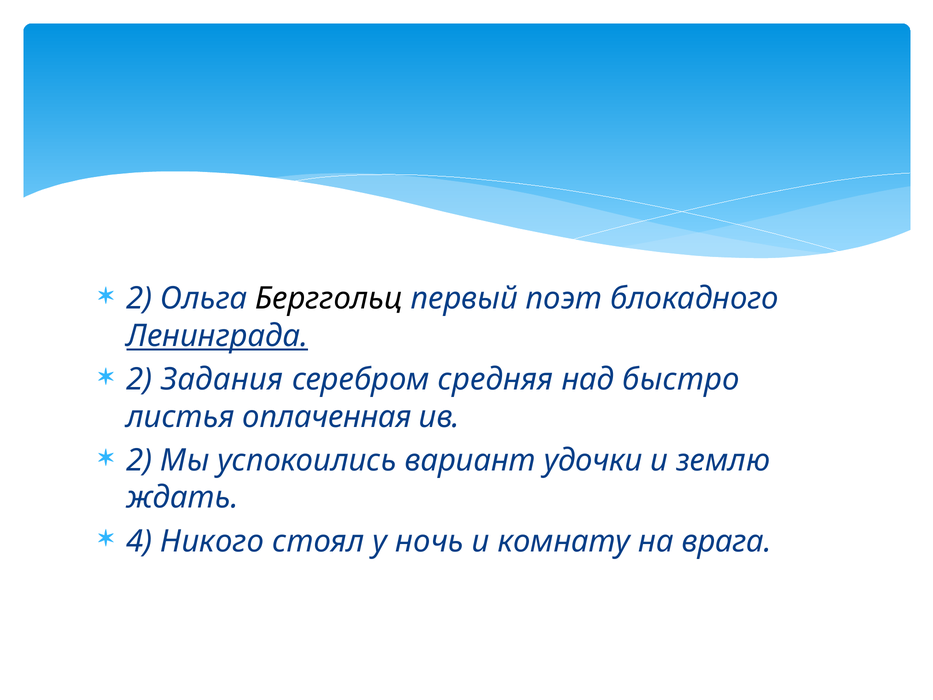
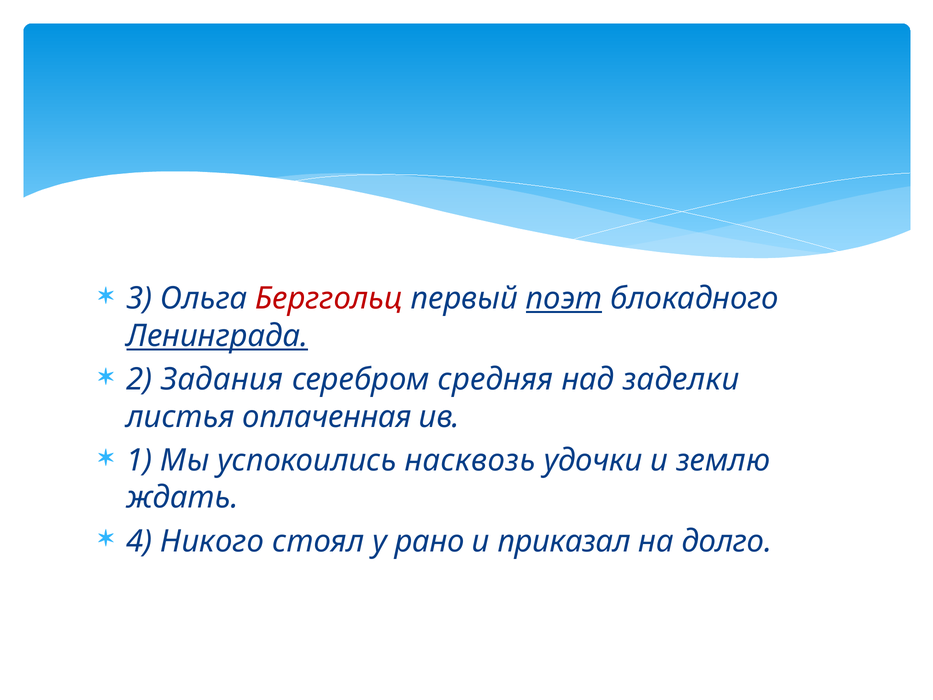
2 at (139, 299): 2 -> 3
Берггольц colour: black -> red
поэт underline: none -> present
быстро: быстро -> заделки
2 at (139, 460): 2 -> 1
вариант: вариант -> насквозь
ночь: ночь -> рано
комнату: комнату -> приказал
врага: врага -> долго
